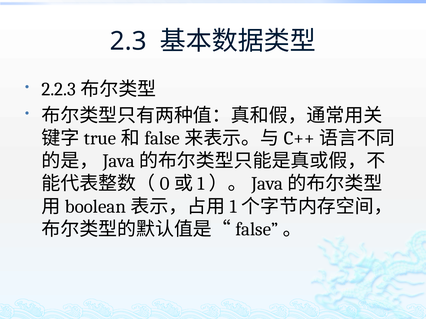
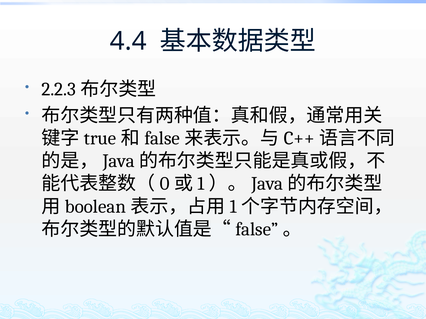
2.3: 2.3 -> 4.4
